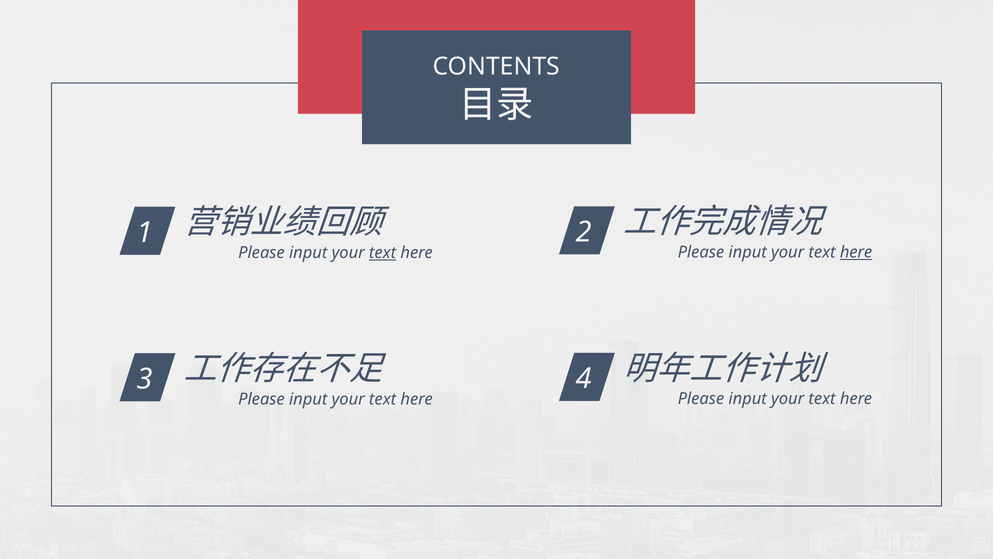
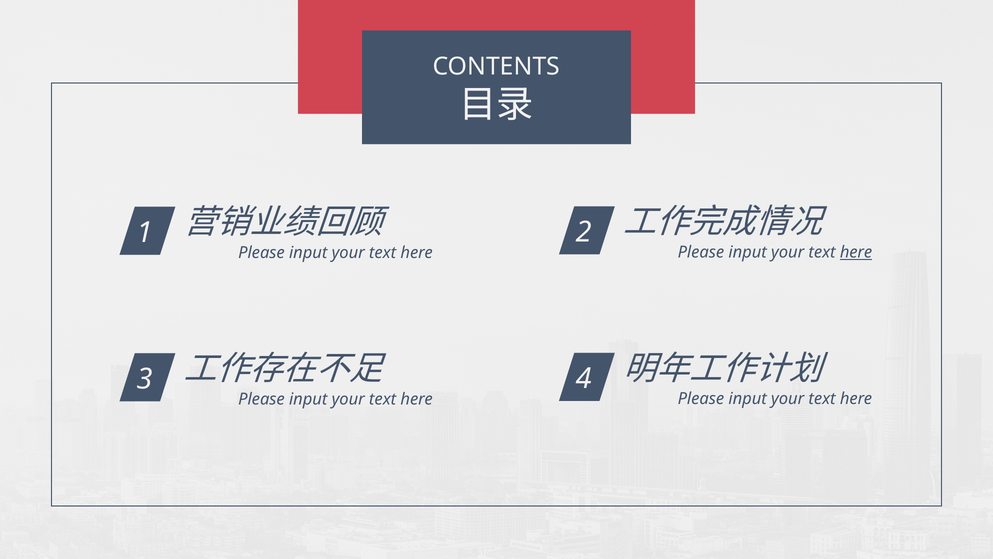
text at (383, 253) underline: present -> none
